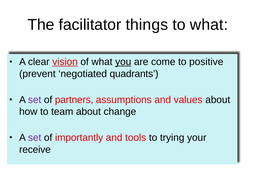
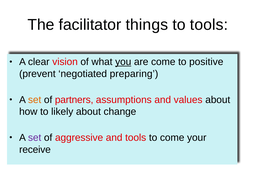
to what: what -> tools
vision underline: present -> none
quadrants: quadrants -> preparing
set at (35, 100) colour: purple -> orange
team: team -> likely
importantly: importantly -> aggressive
to trying: trying -> come
